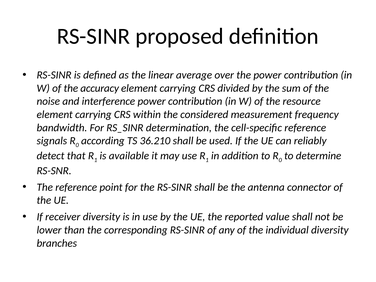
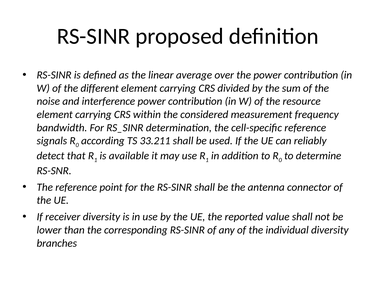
accuracy: accuracy -> different
36.210: 36.210 -> 33.211
